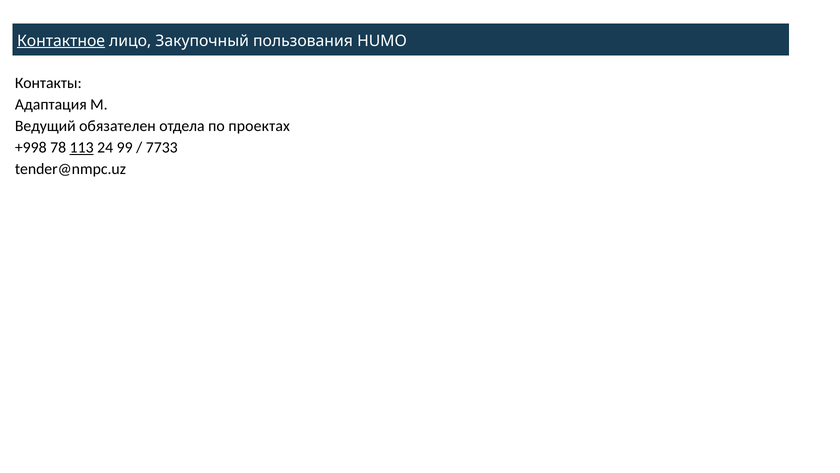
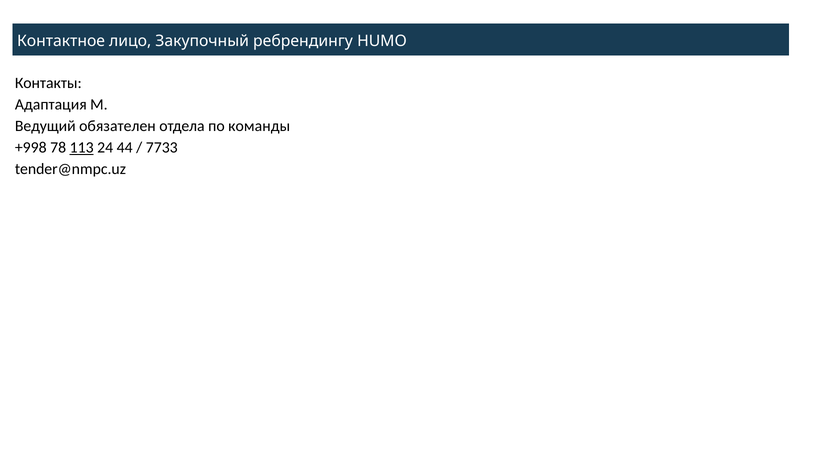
Контактное underline: present -> none
пользования: пользования -> ребрендингу
проектах: проектах -> команды
99: 99 -> 44
